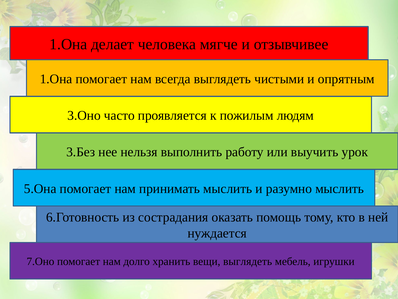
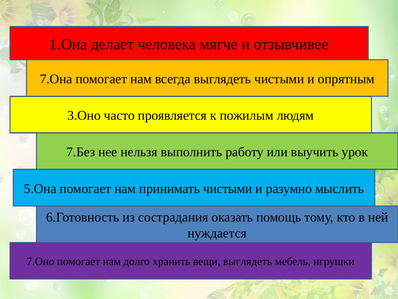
1.Она at (56, 79): 1.Она -> 7.Она
3.Без: 3.Без -> 7.Без
принимать мыслить: мыслить -> чистыми
